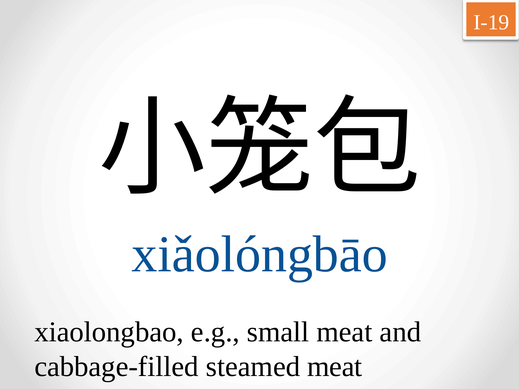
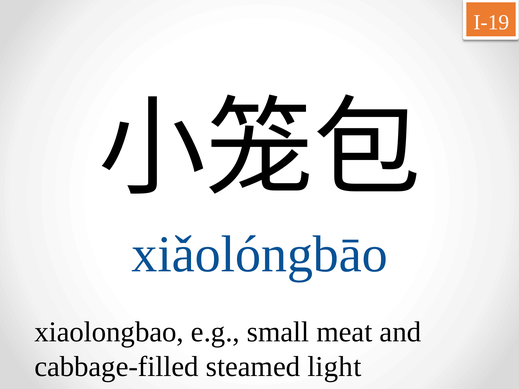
steamed meat: meat -> light
